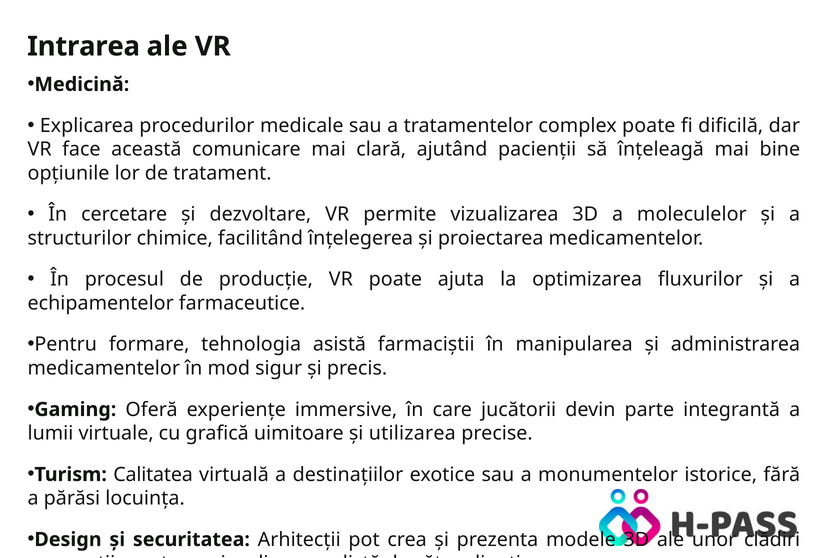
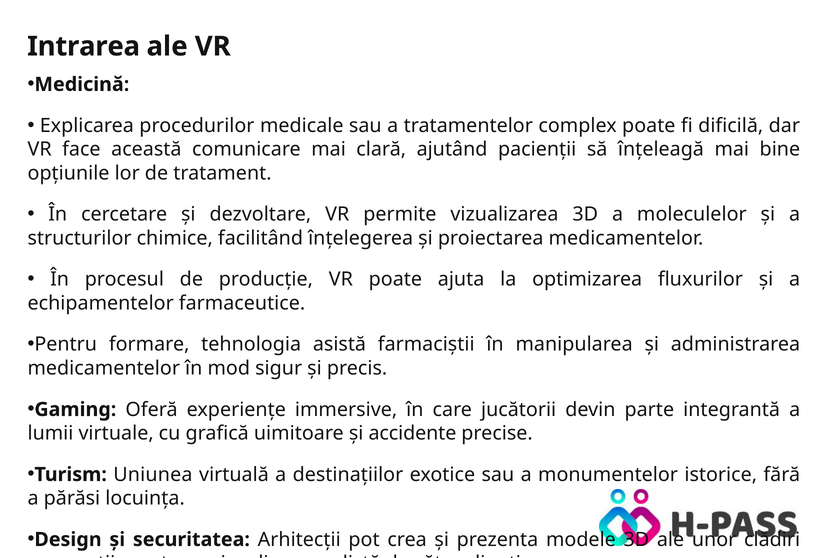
utilizarea: utilizarea -> accidente
Calitatea: Calitatea -> Uniunea
